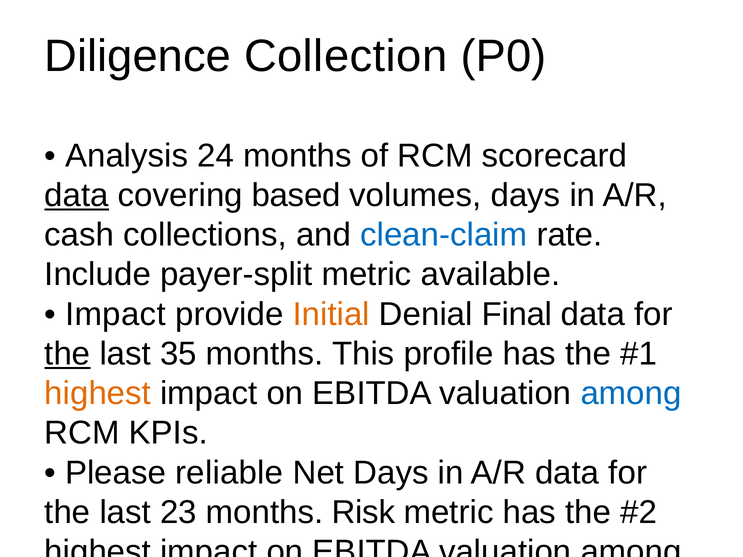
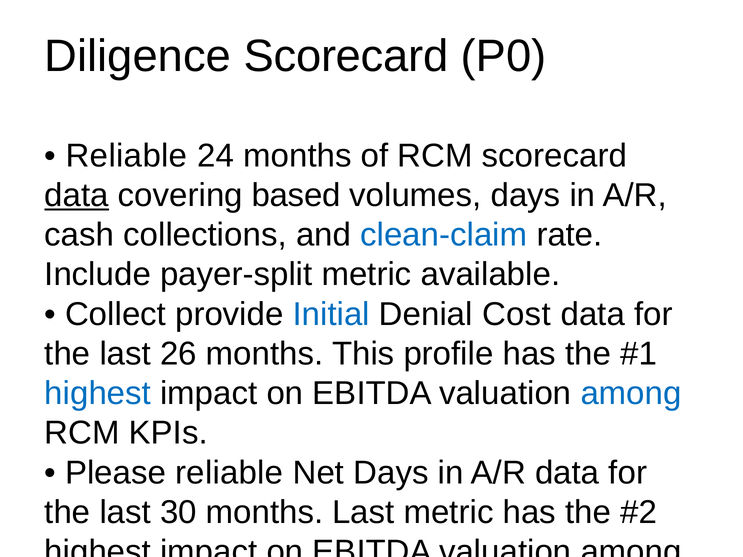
Diligence Collection: Collection -> Scorecard
Analysis at (127, 156): Analysis -> Reliable
Impact at (115, 314): Impact -> Collect
Initial colour: orange -> blue
Denial Final: Final -> Cost
the at (67, 354) underline: present -> none
35: 35 -> 26
highest at (98, 394) colour: orange -> blue
23: 23 -> 30
months Risk: Risk -> Last
